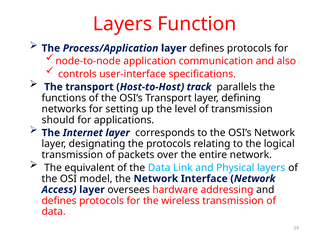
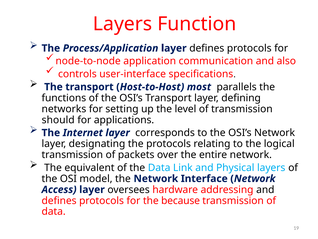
track: track -> most
wireless: wireless -> because
